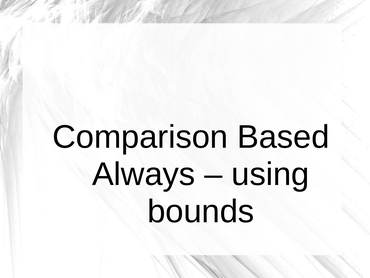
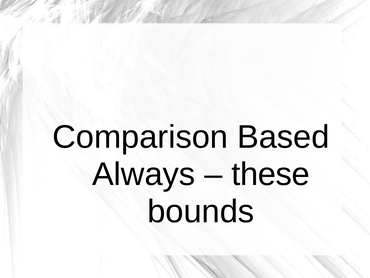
using: using -> these
